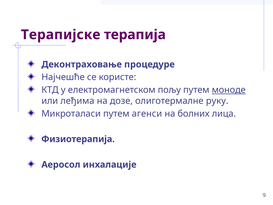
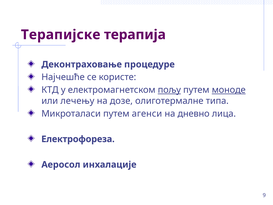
пољу underline: none -> present
леђима: леђима -> лечењу
руку: руку -> типа
болних: болних -> дневно
Физиотерапија: Физиотерапија -> Електрофореза
